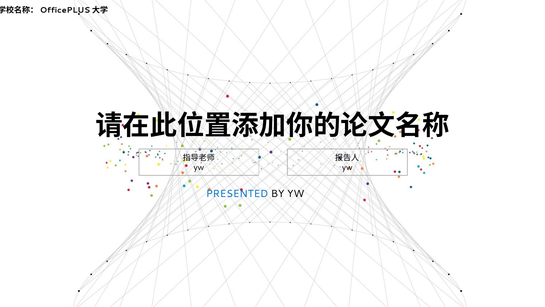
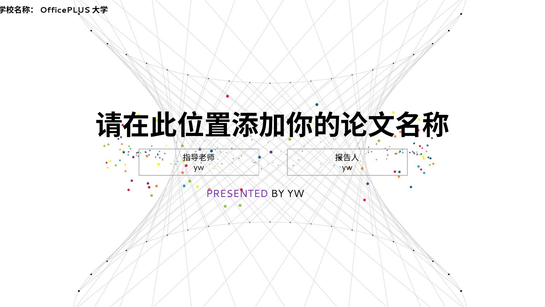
PRESENTED colour: blue -> purple
